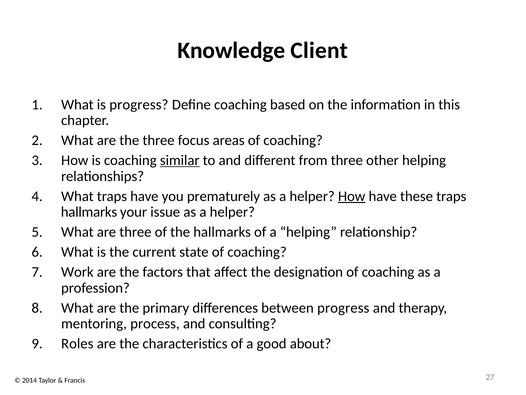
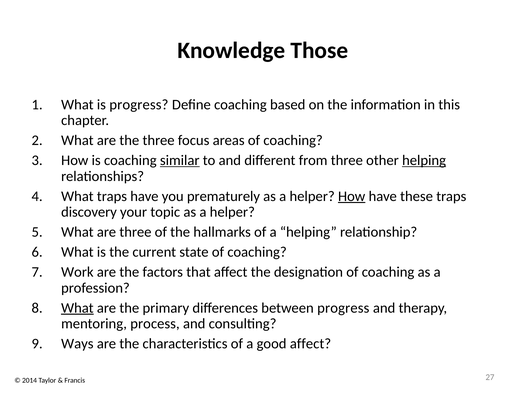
Client: Client -> Those
helping at (424, 160) underline: none -> present
hallmarks at (89, 212): hallmarks -> discovery
issue: issue -> topic
What at (77, 307) underline: none -> present
Roles: Roles -> Ways
good about: about -> affect
